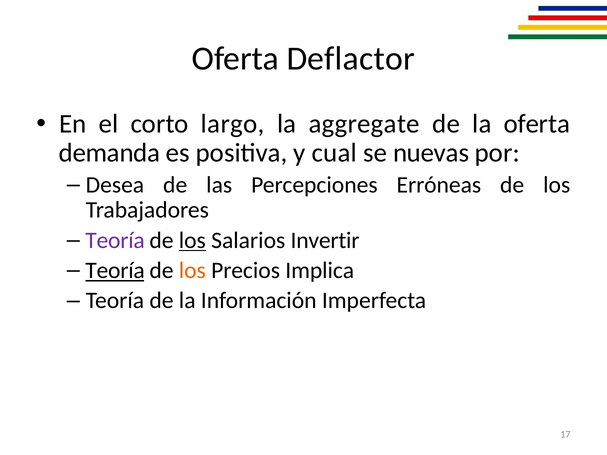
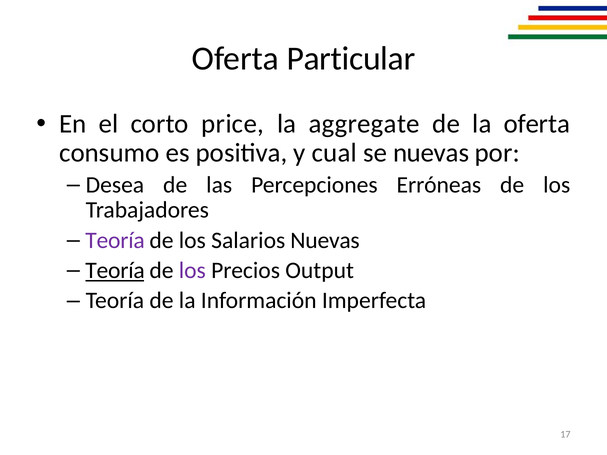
Deflactor: Deflactor -> Particular
largo: largo -> price
demanda: demanda -> consumo
los at (192, 241) underline: present -> none
Salarios Invertir: Invertir -> Nuevas
los at (192, 271) colour: orange -> purple
Implica: Implica -> Output
